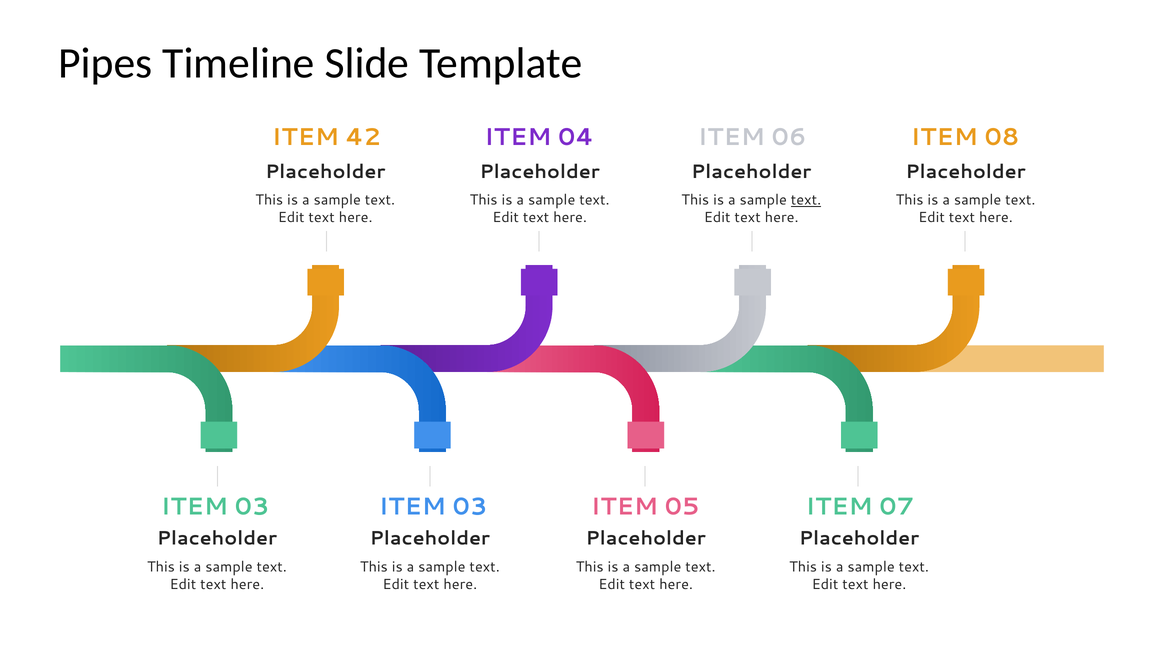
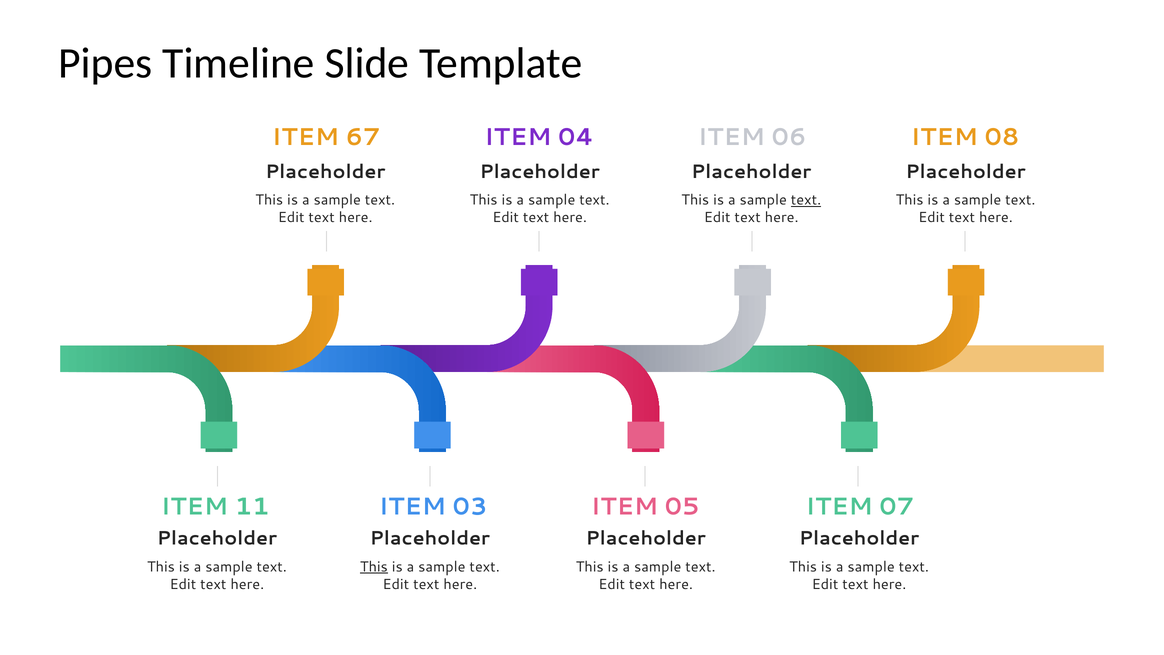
42: 42 -> 67
03 at (252, 506): 03 -> 11
This at (374, 567) underline: none -> present
